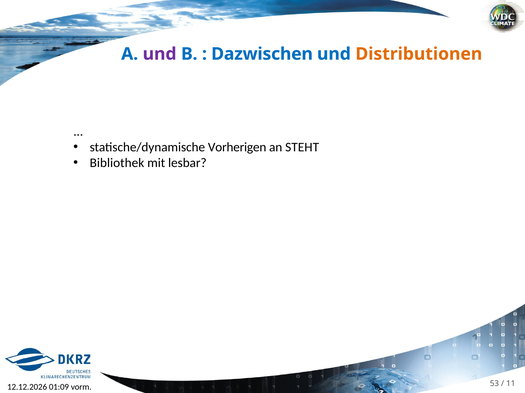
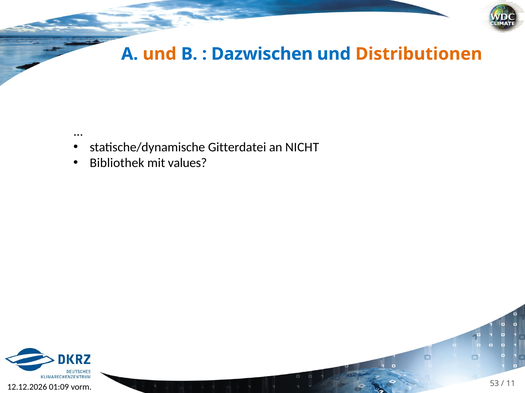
und at (160, 54) colour: purple -> orange
Vorherigen: Vorherigen -> Gitterdatei
STEHT: STEHT -> NICHT
lesbar: lesbar -> values
